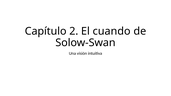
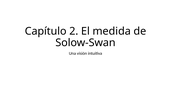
cuando: cuando -> medida
